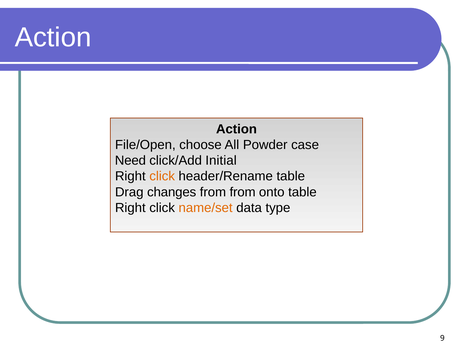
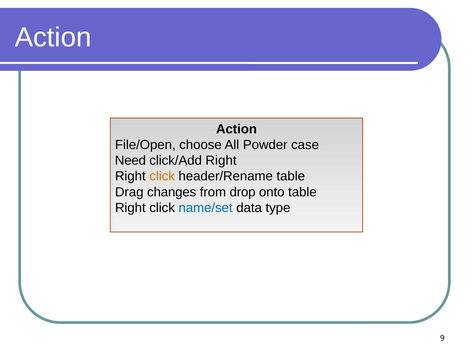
click/Add Initial: Initial -> Right
from from: from -> drop
name/set colour: orange -> blue
